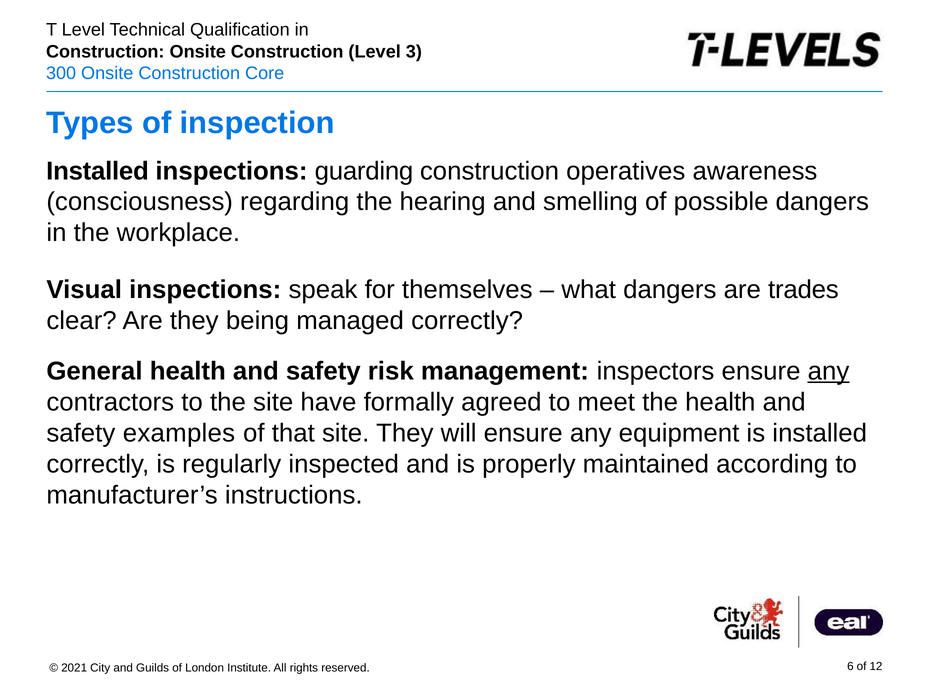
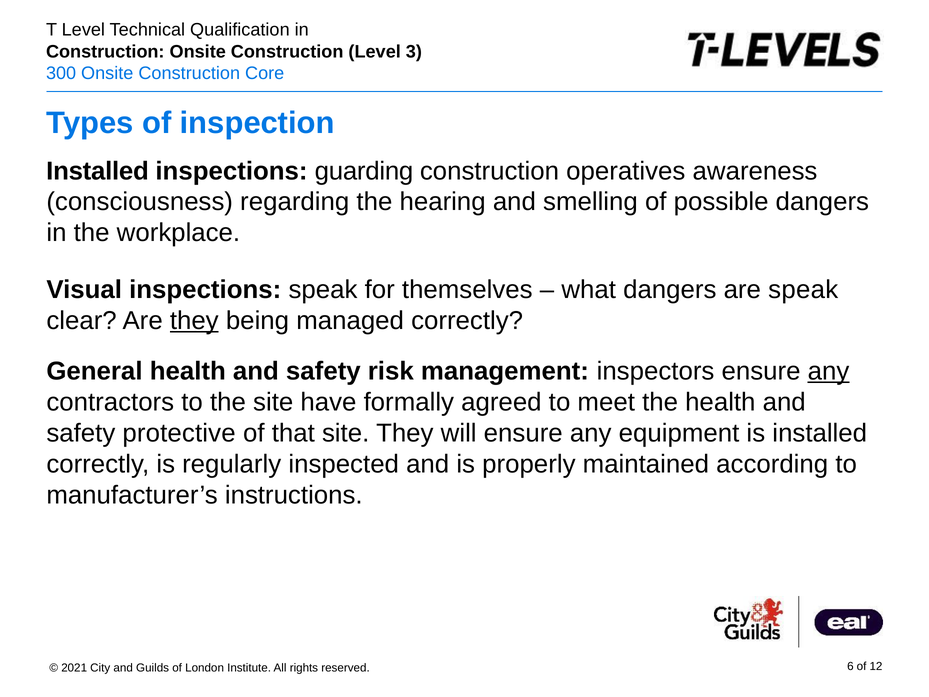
are trades: trades -> speak
they at (194, 321) underline: none -> present
examples: examples -> protective
